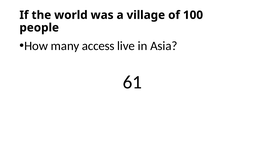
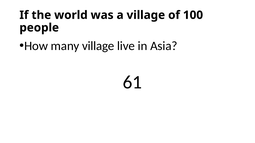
many access: access -> village
